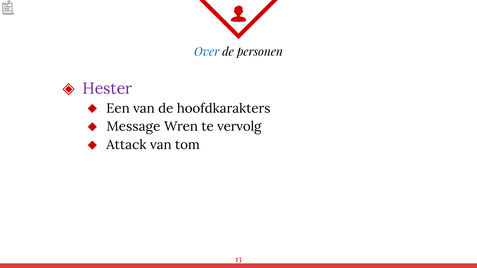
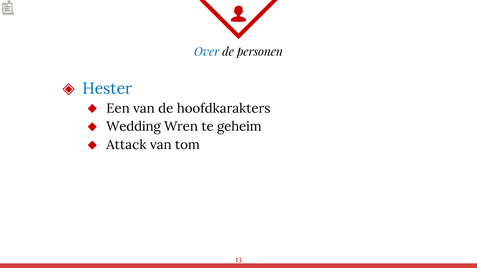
Hester colour: purple -> blue
Message: Message -> Wedding
vervolg: vervolg -> geheim
